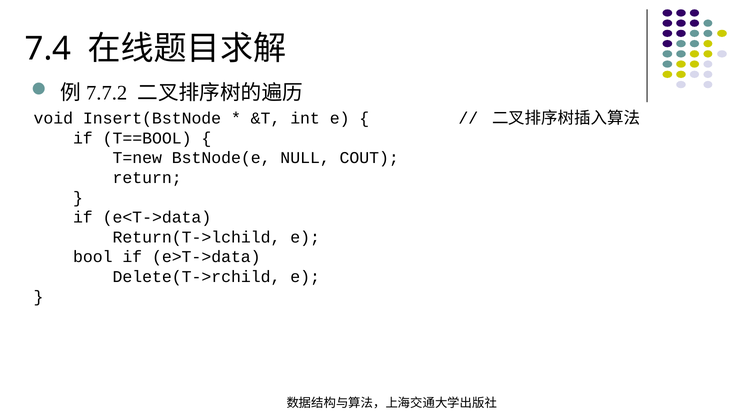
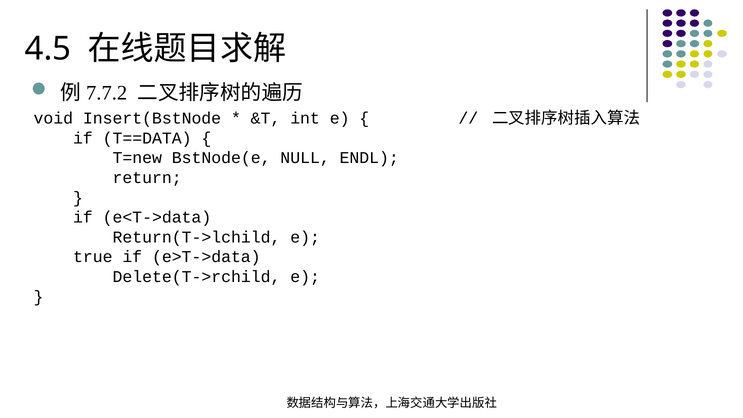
7.4: 7.4 -> 4.5
T==BOOL: T==BOOL -> T==DATA
COUT: COUT -> ENDL
bool: bool -> true
